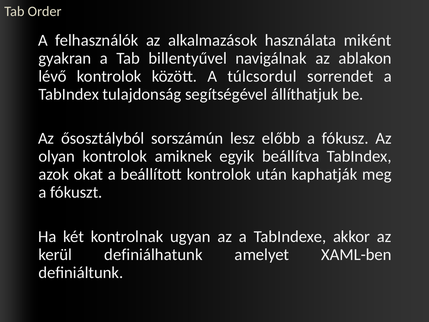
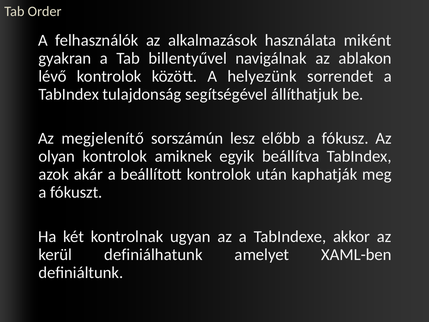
túlcsordul: túlcsordul -> helyezünk
ősosztályból: ősosztályból -> megjelenítő
okat: okat -> akár
